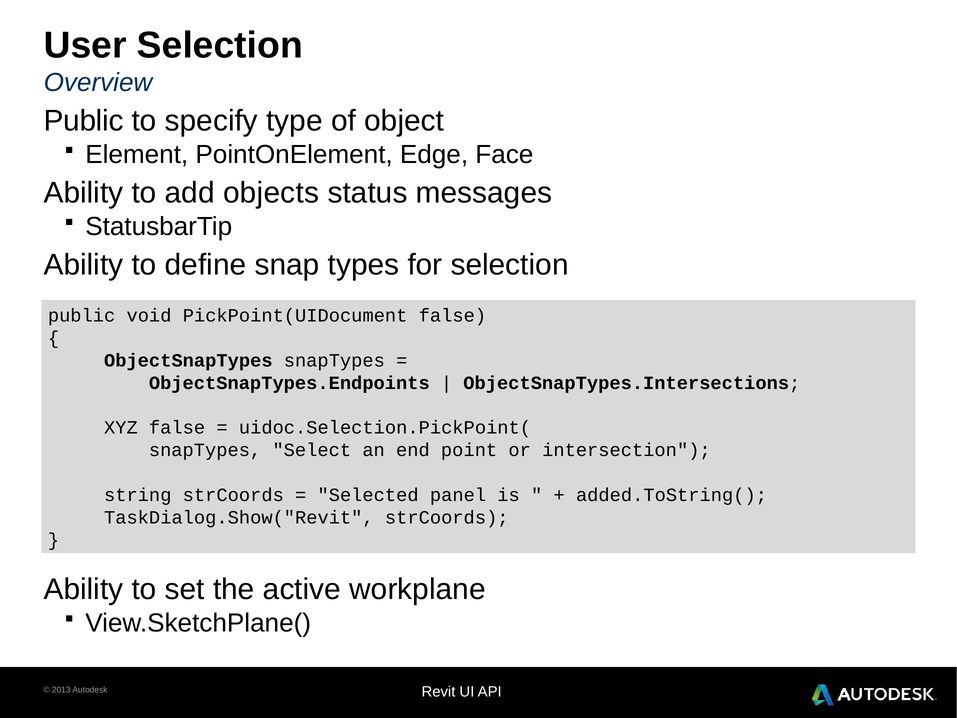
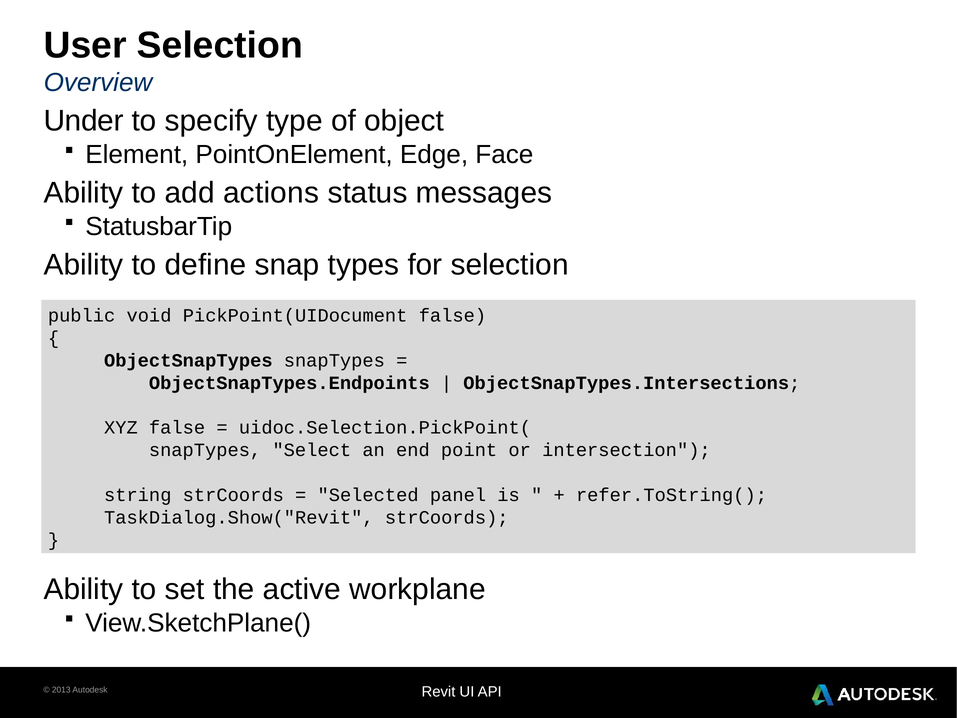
Public at (84, 121): Public -> Under
objects: objects -> actions
added.ToString(: added.ToString( -> refer.ToString(
